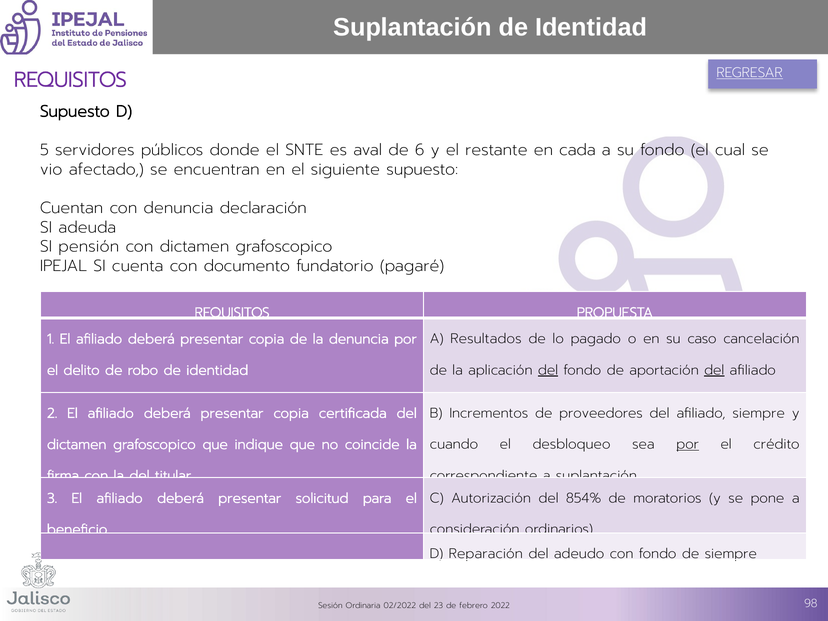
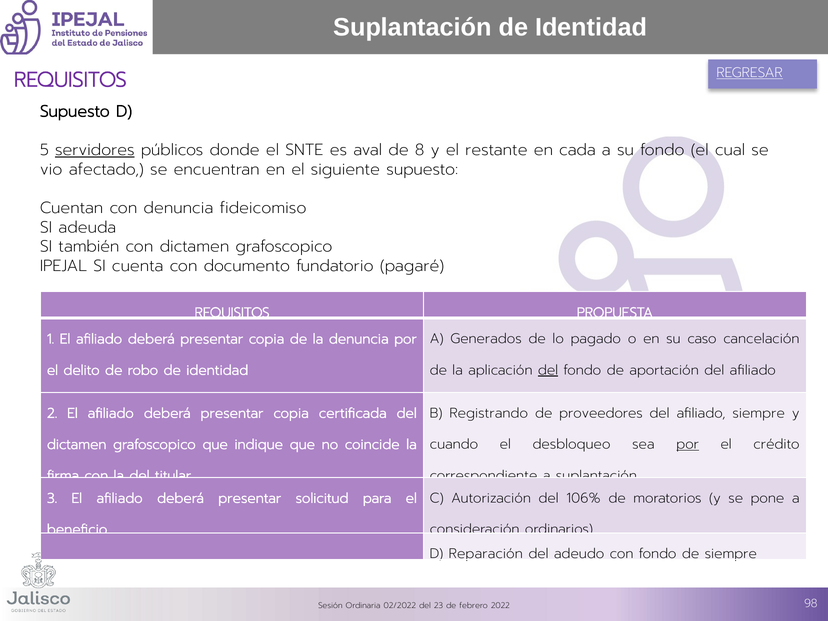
servidores underline: none -> present
6: 6 -> 8
declaración: declaración -> fideicomiso
pensión: pensión -> también
Resultados: Resultados -> Generados
del at (714, 370) underline: present -> none
Incrementos: Incrementos -> Registrando
854%: 854% -> 106%
